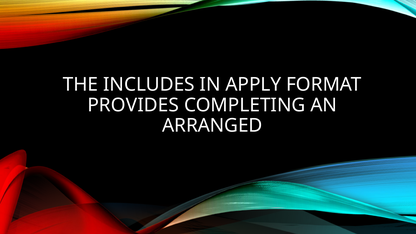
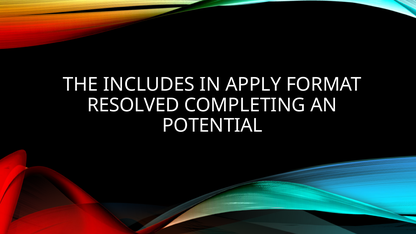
PROVIDES: PROVIDES -> RESOLVED
ARRANGED: ARRANGED -> POTENTIAL
